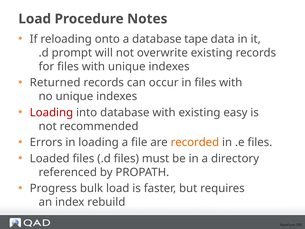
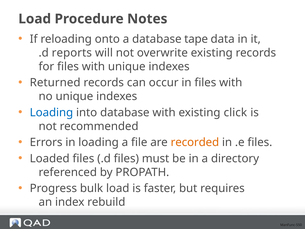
prompt: prompt -> reports
Loading at (51, 112) colour: red -> blue
easy: easy -> click
